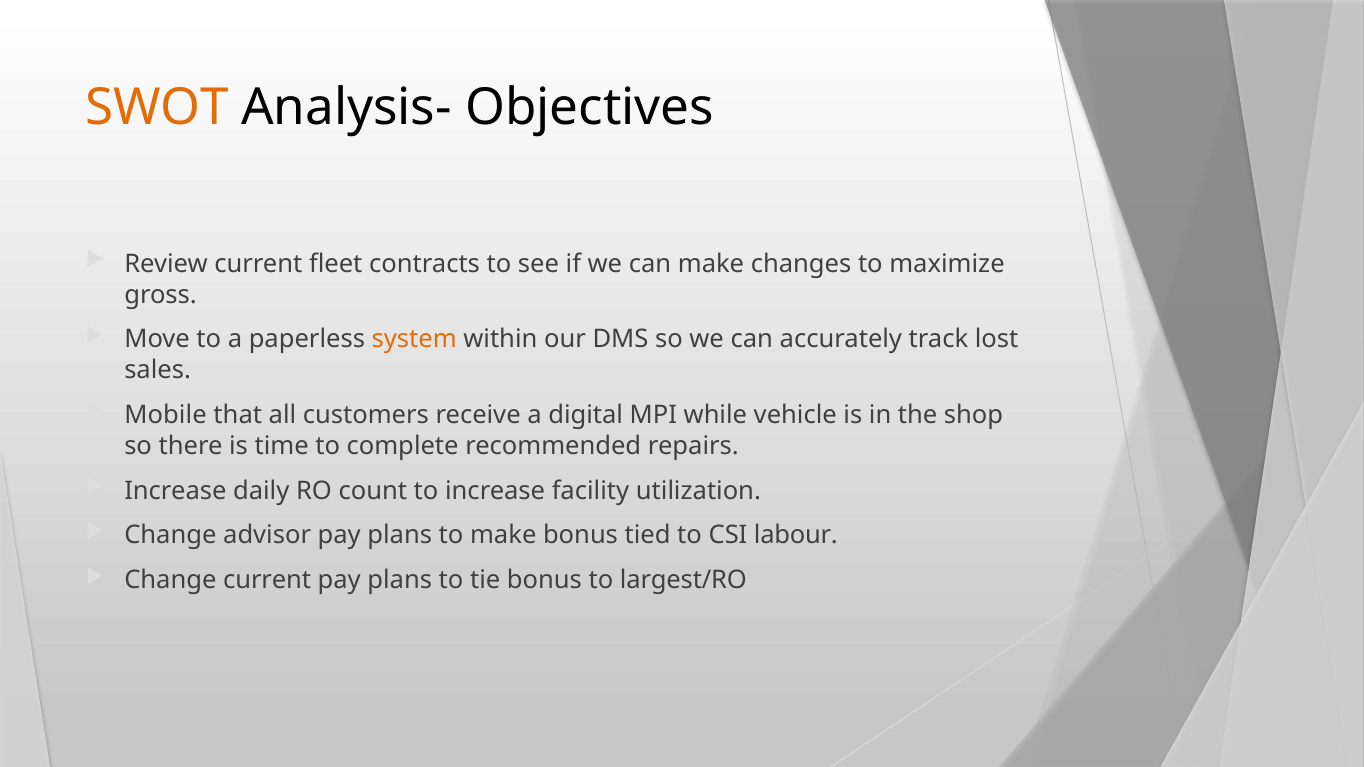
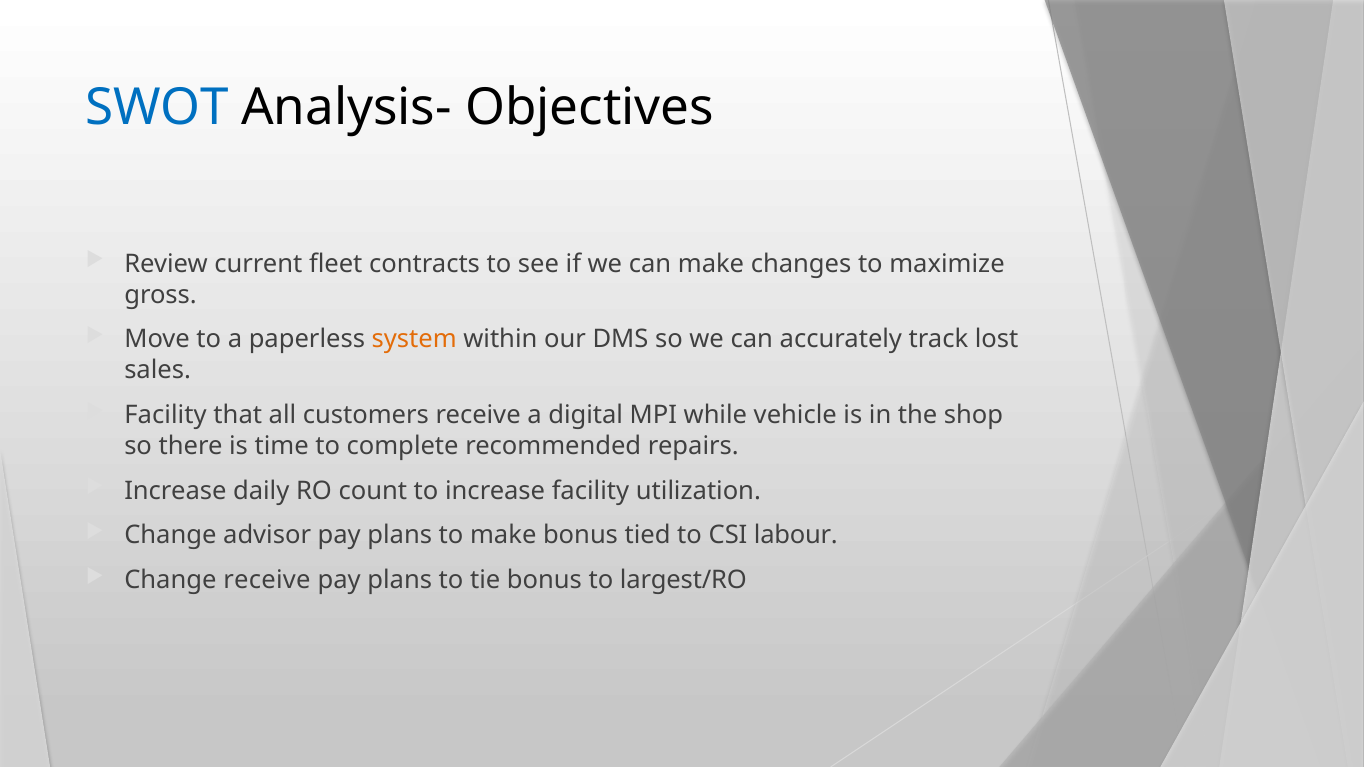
SWOT colour: orange -> blue
Mobile at (166, 415): Mobile -> Facility
Change current: current -> receive
